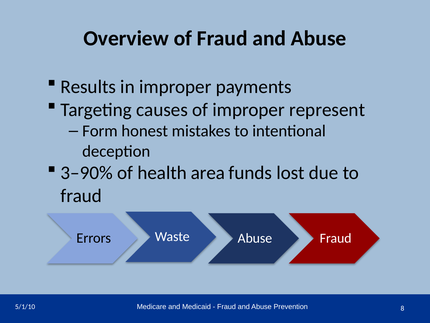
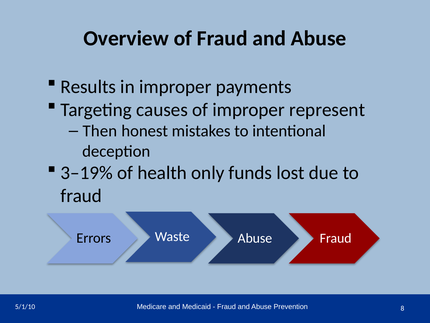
Form: Form -> Then
3–90%: 3–90% -> 3–19%
area: area -> only
